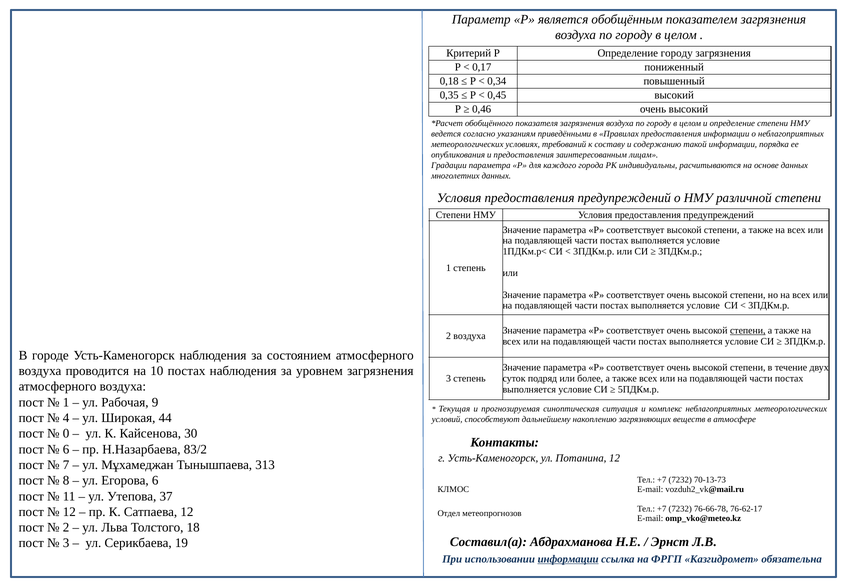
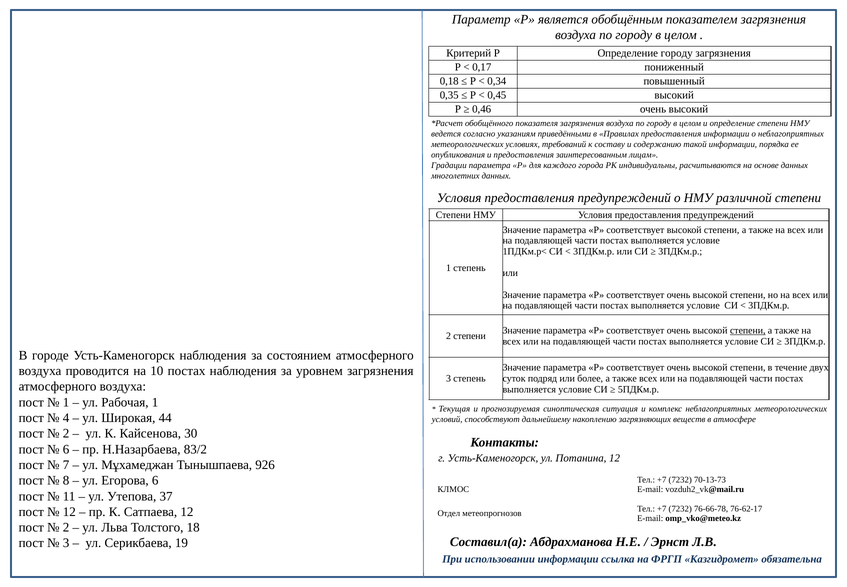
2 воздуха: воздуха -> степени
Рабочая 9: 9 -> 1
0 at (66, 433): 0 -> 2
313: 313 -> 926
информации at (568, 558) underline: present -> none
